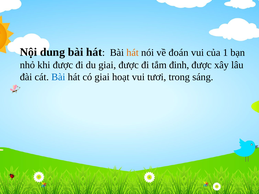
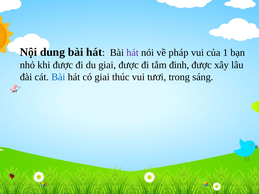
hát at (133, 53) colour: orange -> purple
đoán: đoán -> pháp
hoạt: hoạt -> thúc
